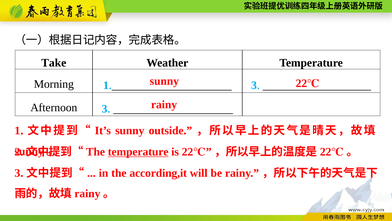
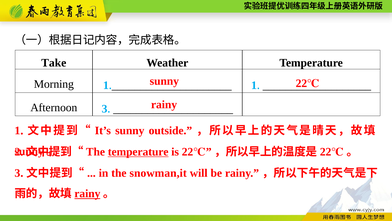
3 at (254, 85): 3 -> 1
according,it: according,it -> snowman,it
rainy at (87, 193) underline: none -> present
